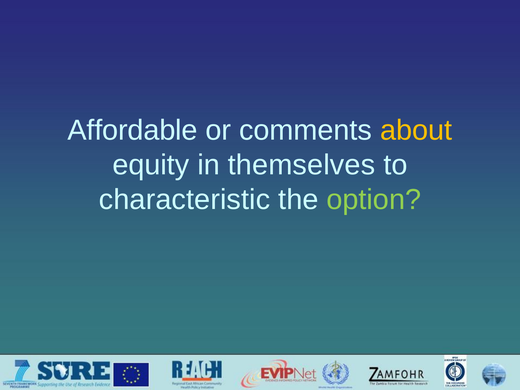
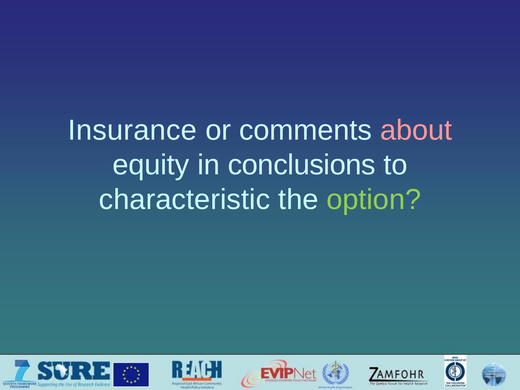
Affordable: Affordable -> Insurance
about colour: yellow -> pink
themselves: themselves -> conclusions
